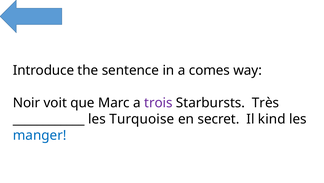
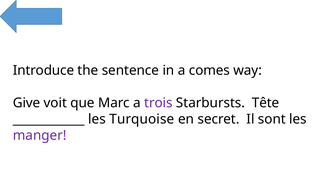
Noir: Noir -> Give
Très: Très -> Tête
kind: kind -> sont
manger colour: blue -> purple
